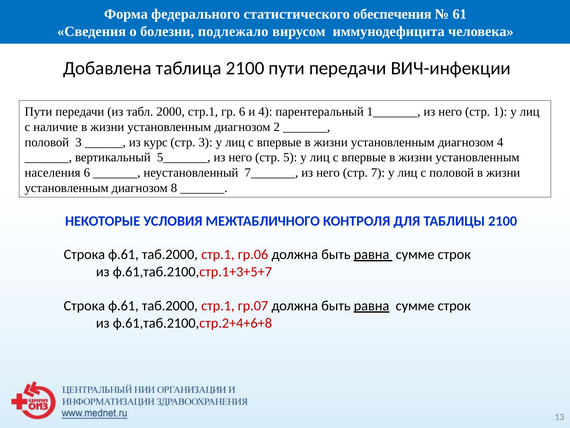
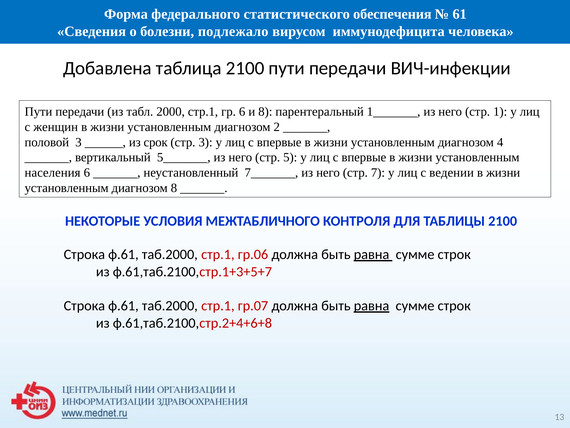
и 4: 4 -> 8
наличие: наличие -> женщин
курс: курс -> срок
с половой: половой -> ведении
